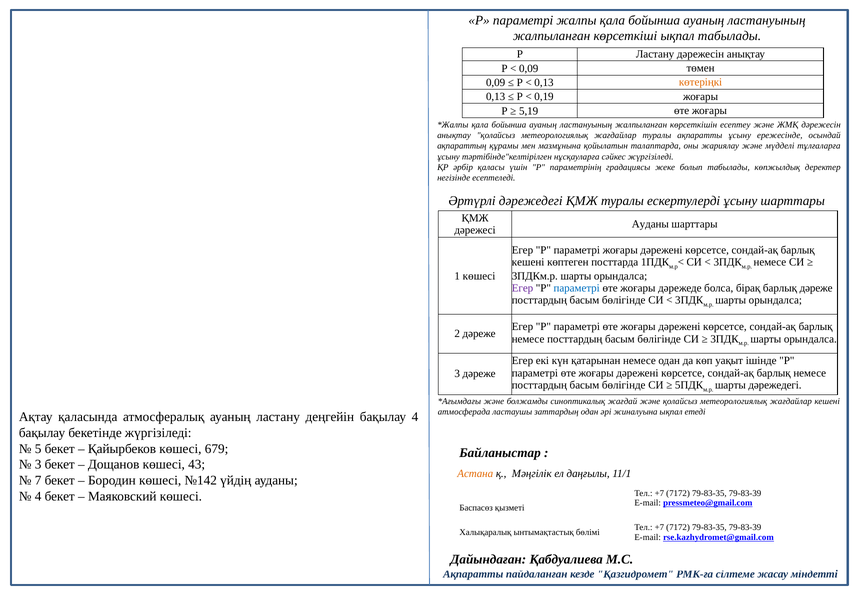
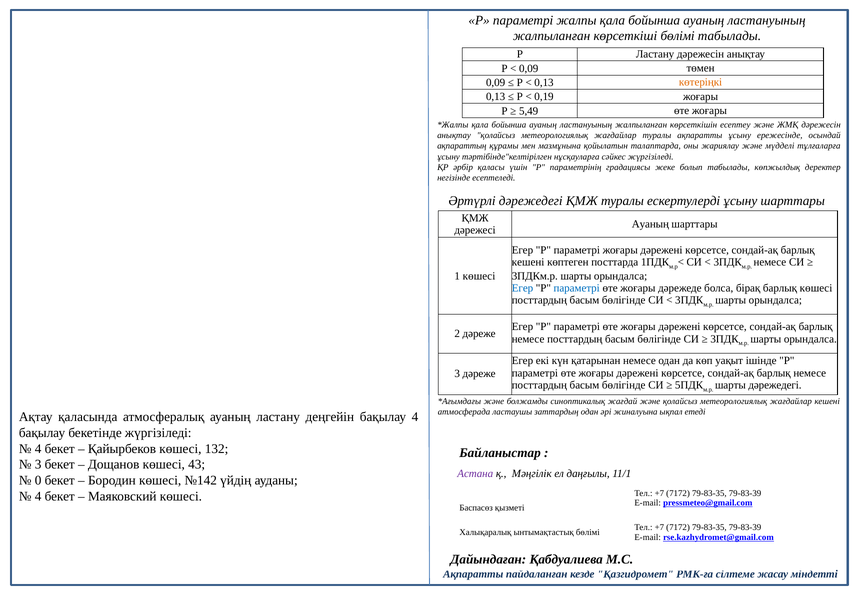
көрсеткіші ықпал: ықпал -> бөлімі
5,19: 5,19 -> 5,49
Ауданы at (650, 224): Ауданы -> Ауаның
Егер at (522, 288) colour: purple -> blue
барлық дәреже: дәреже -> көшесі
5 at (38, 448): 5 -> 4
679: 679 -> 132
Астана colour: orange -> purple
7: 7 -> 0
